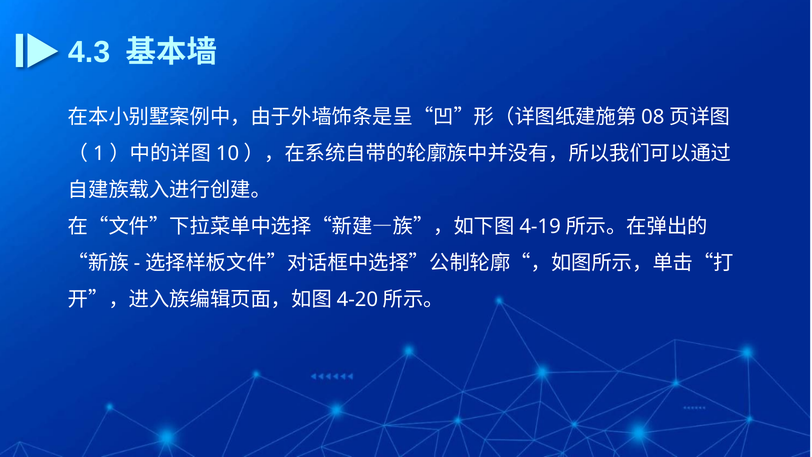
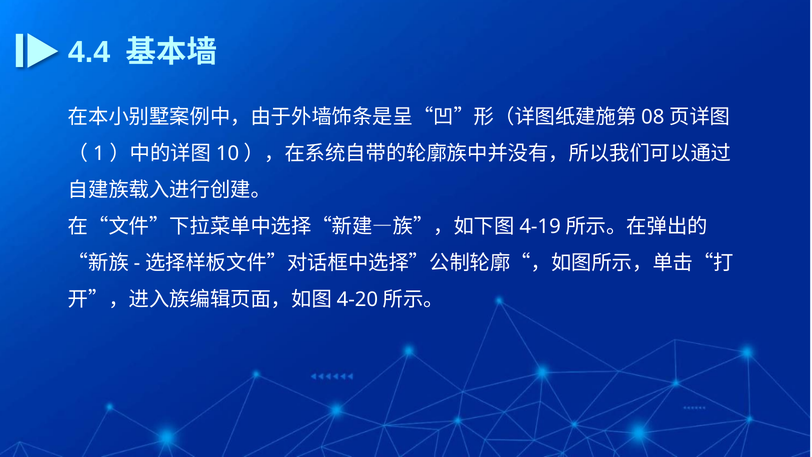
4.3: 4.3 -> 4.4
